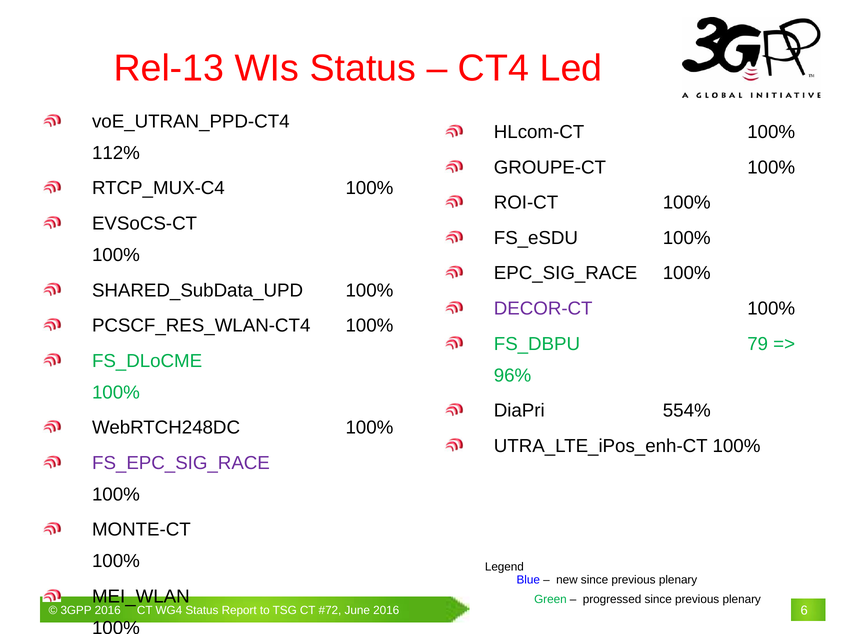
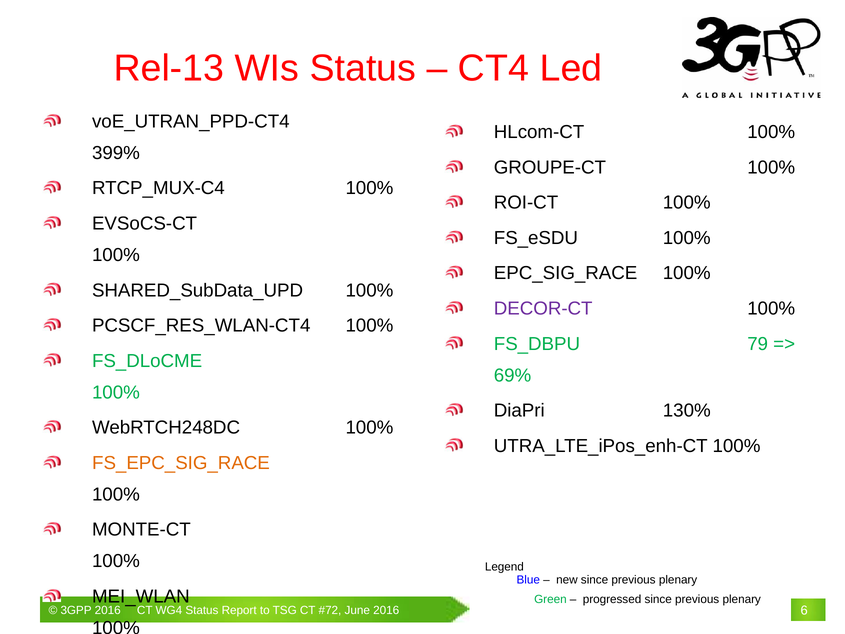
112%: 112% -> 399%
96%: 96% -> 69%
554%: 554% -> 130%
FS_EPC_SIG_RACE colour: purple -> orange
